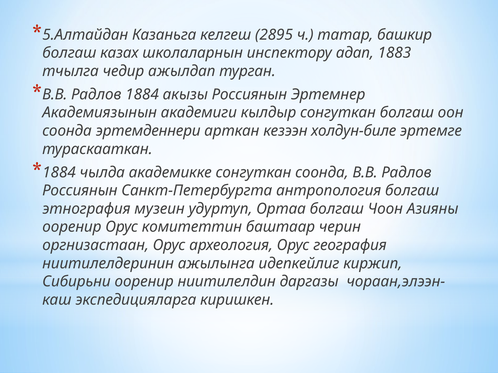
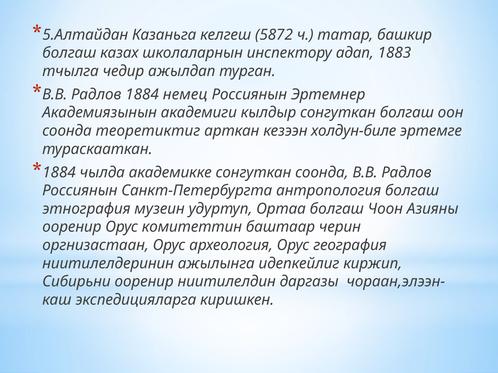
2895: 2895 -> 5872
акызы: акызы -> немец
эртемденнери: эртемденнери -> теоретиктиг
